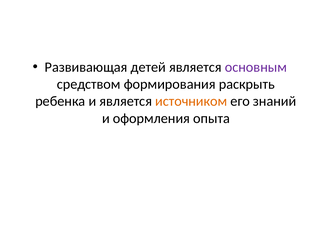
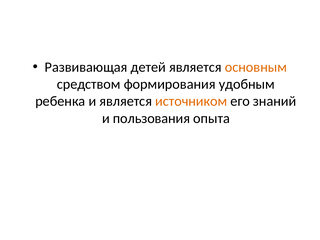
основным colour: purple -> orange
раскрыть: раскрыть -> удобным
оформления: оформления -> пользования
